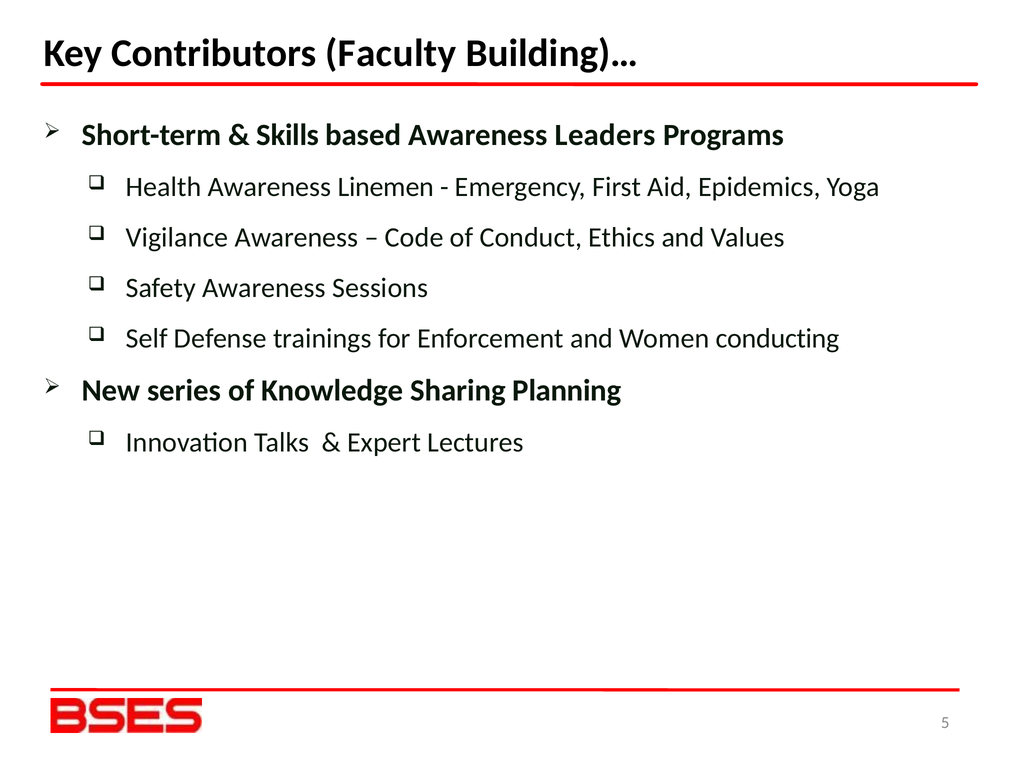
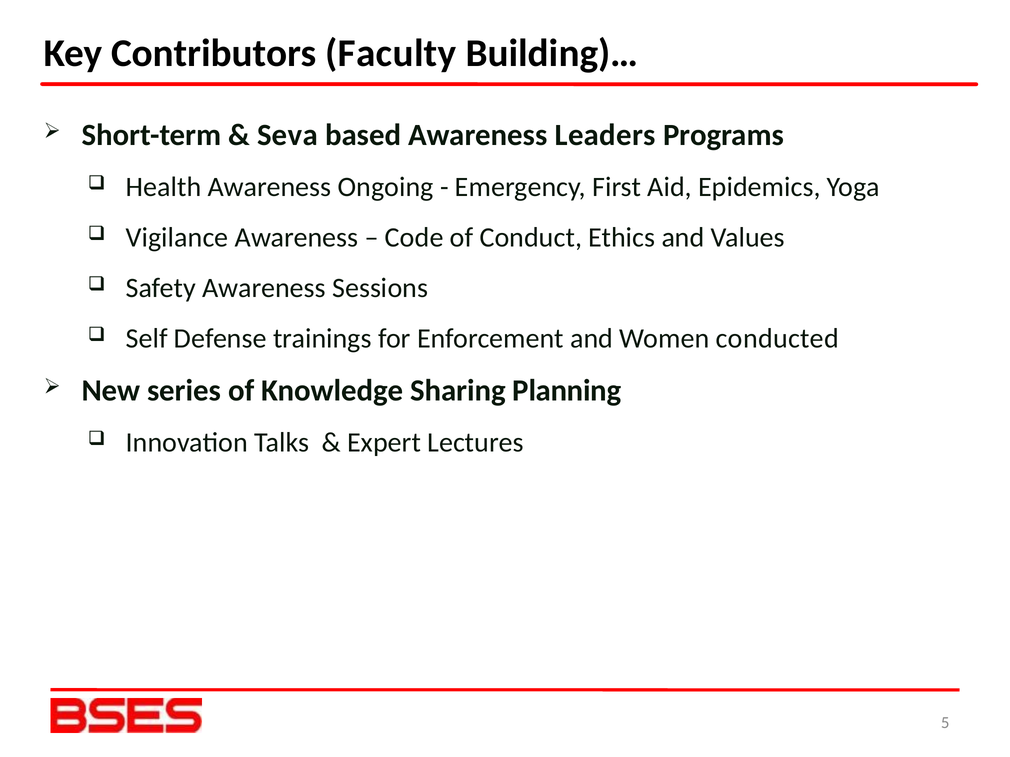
Skills: Skills -> Seva
Linemen: Linemen -> Ongoing
conducting: conducting -> conducted
